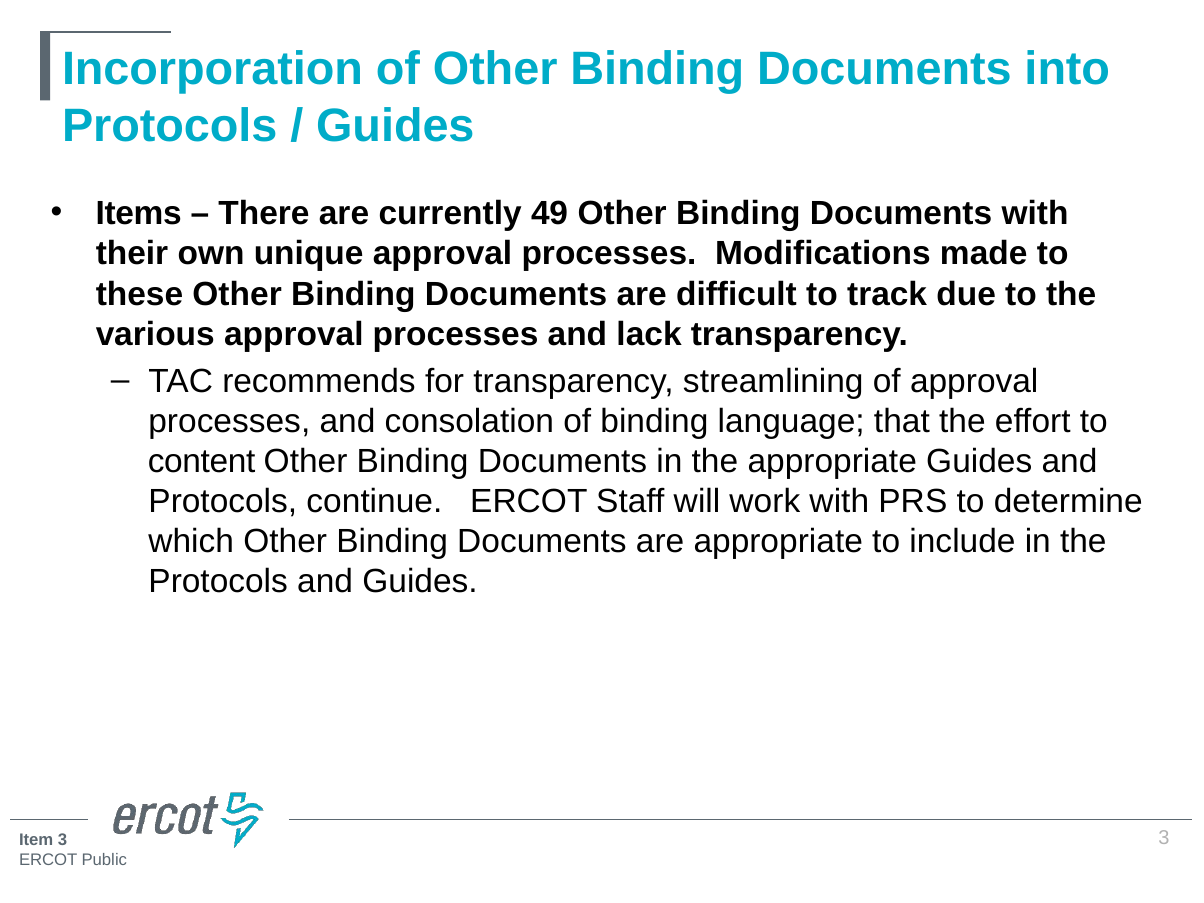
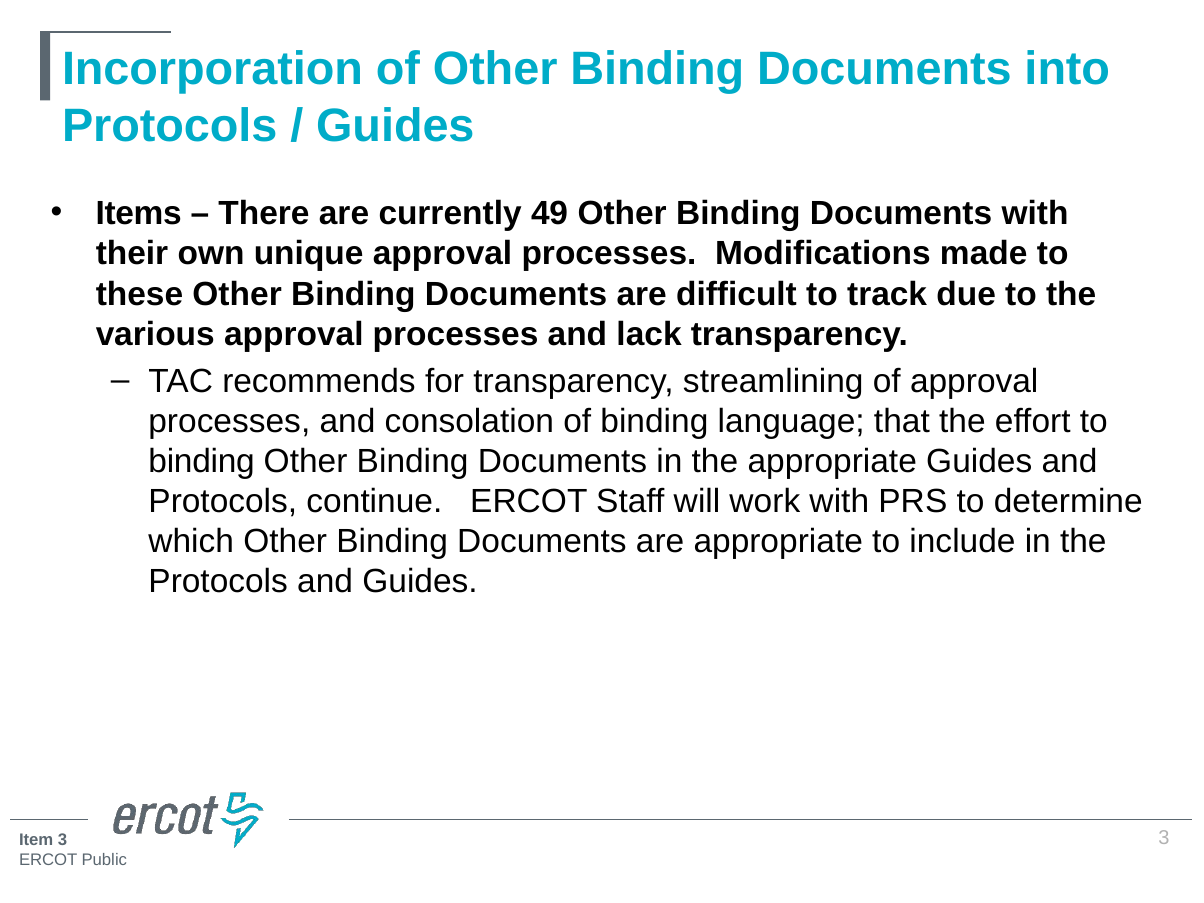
content at (202, 461): content -> binding
